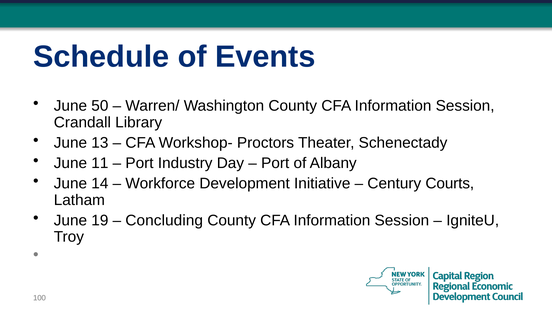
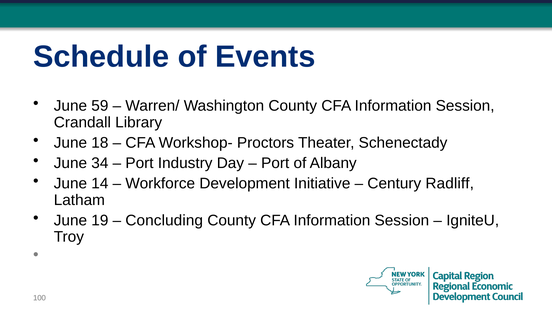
50: 50 -> 59
13: 13 -> 18
11: 11 -> 34
Courts: Courts -> Radliff
